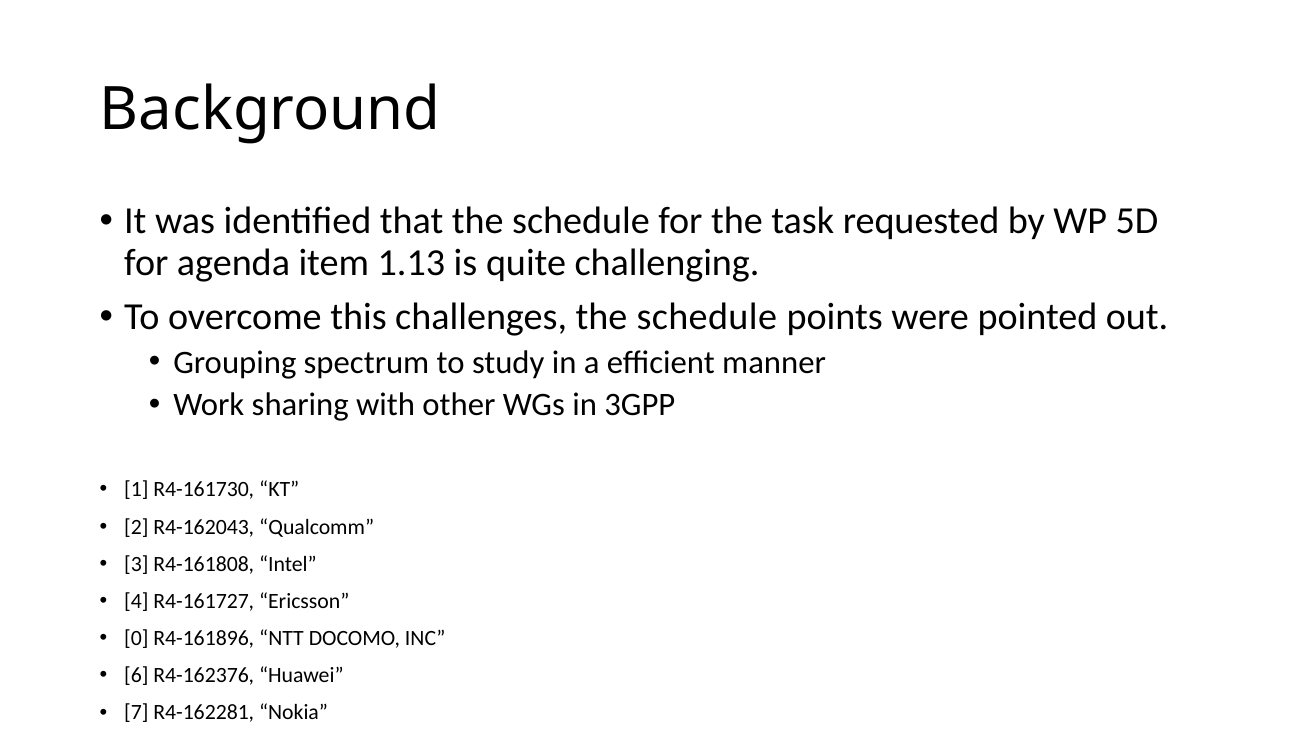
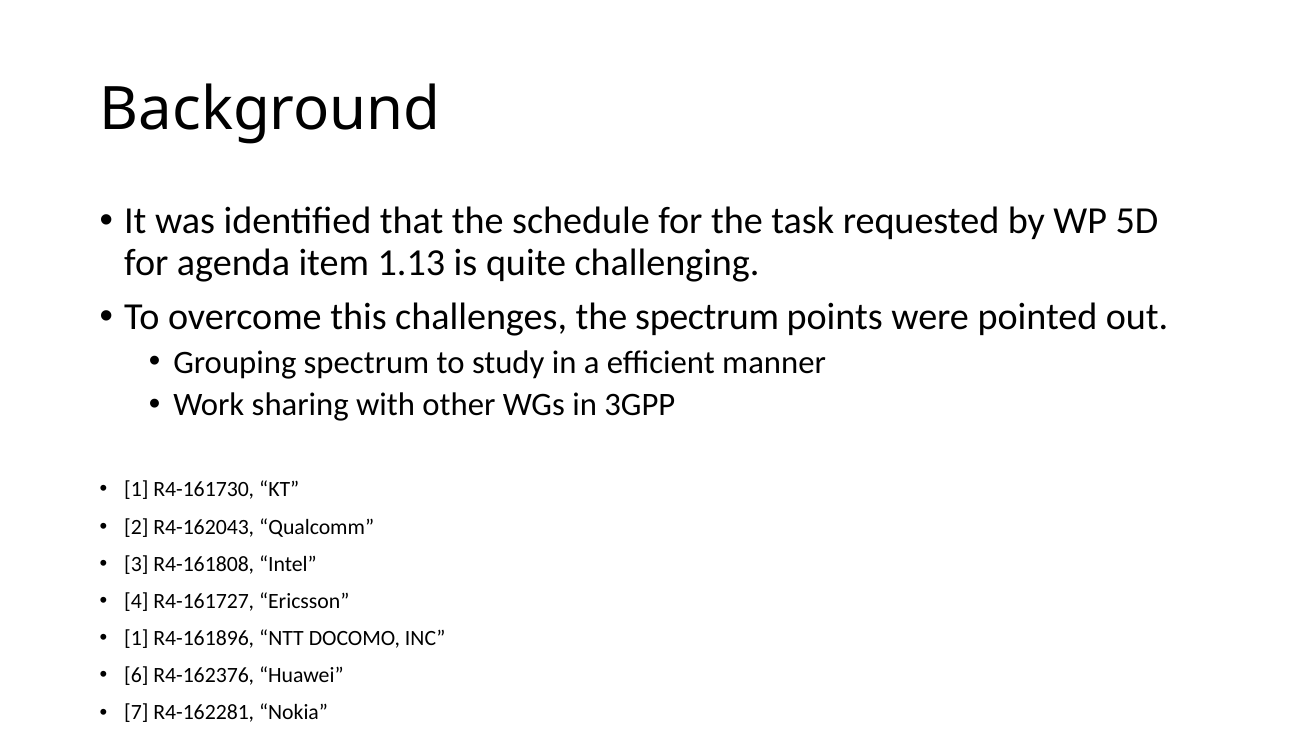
challenges the schedule: schedule -> spectrum
0 at (136, 638): 0 -> 1
